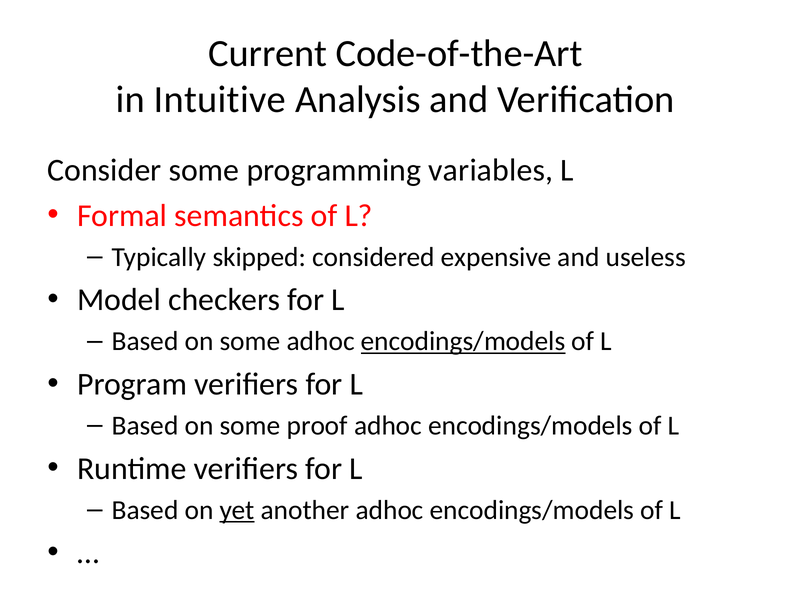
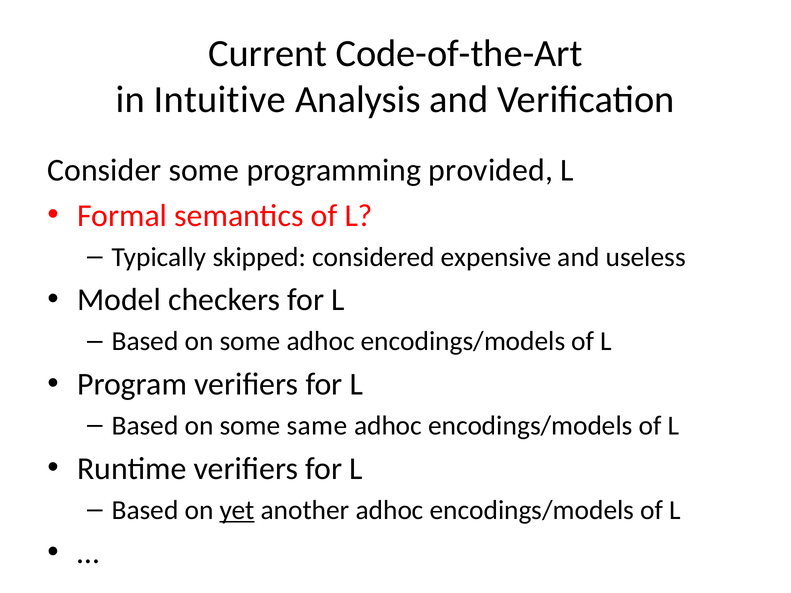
variables: variables -> provided
encodings/models at (463, 341) underline: present -> none
proof: proof -> same
